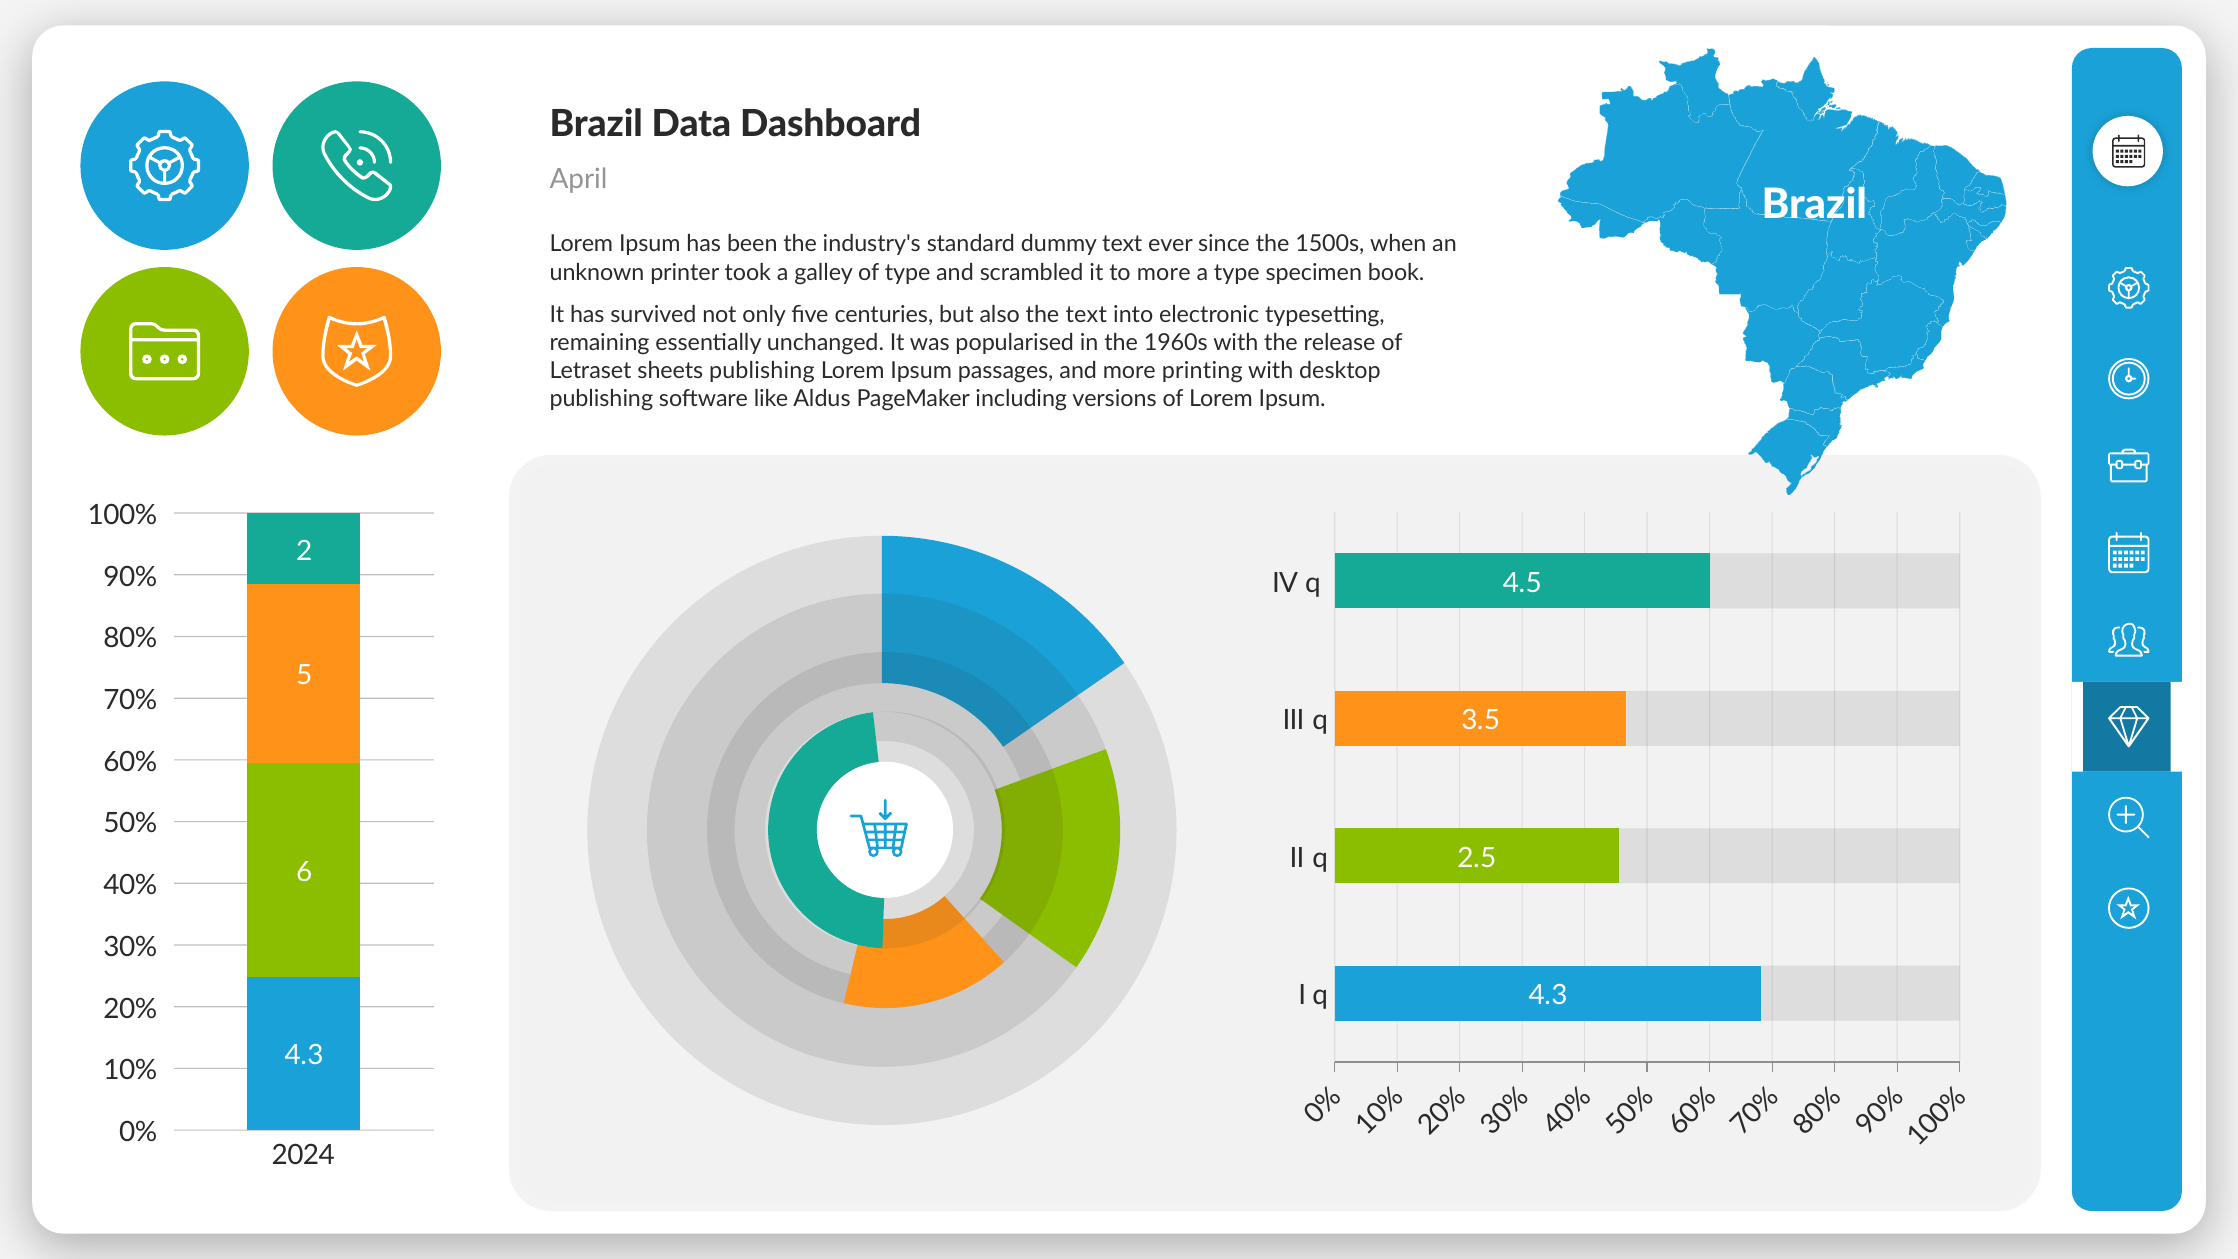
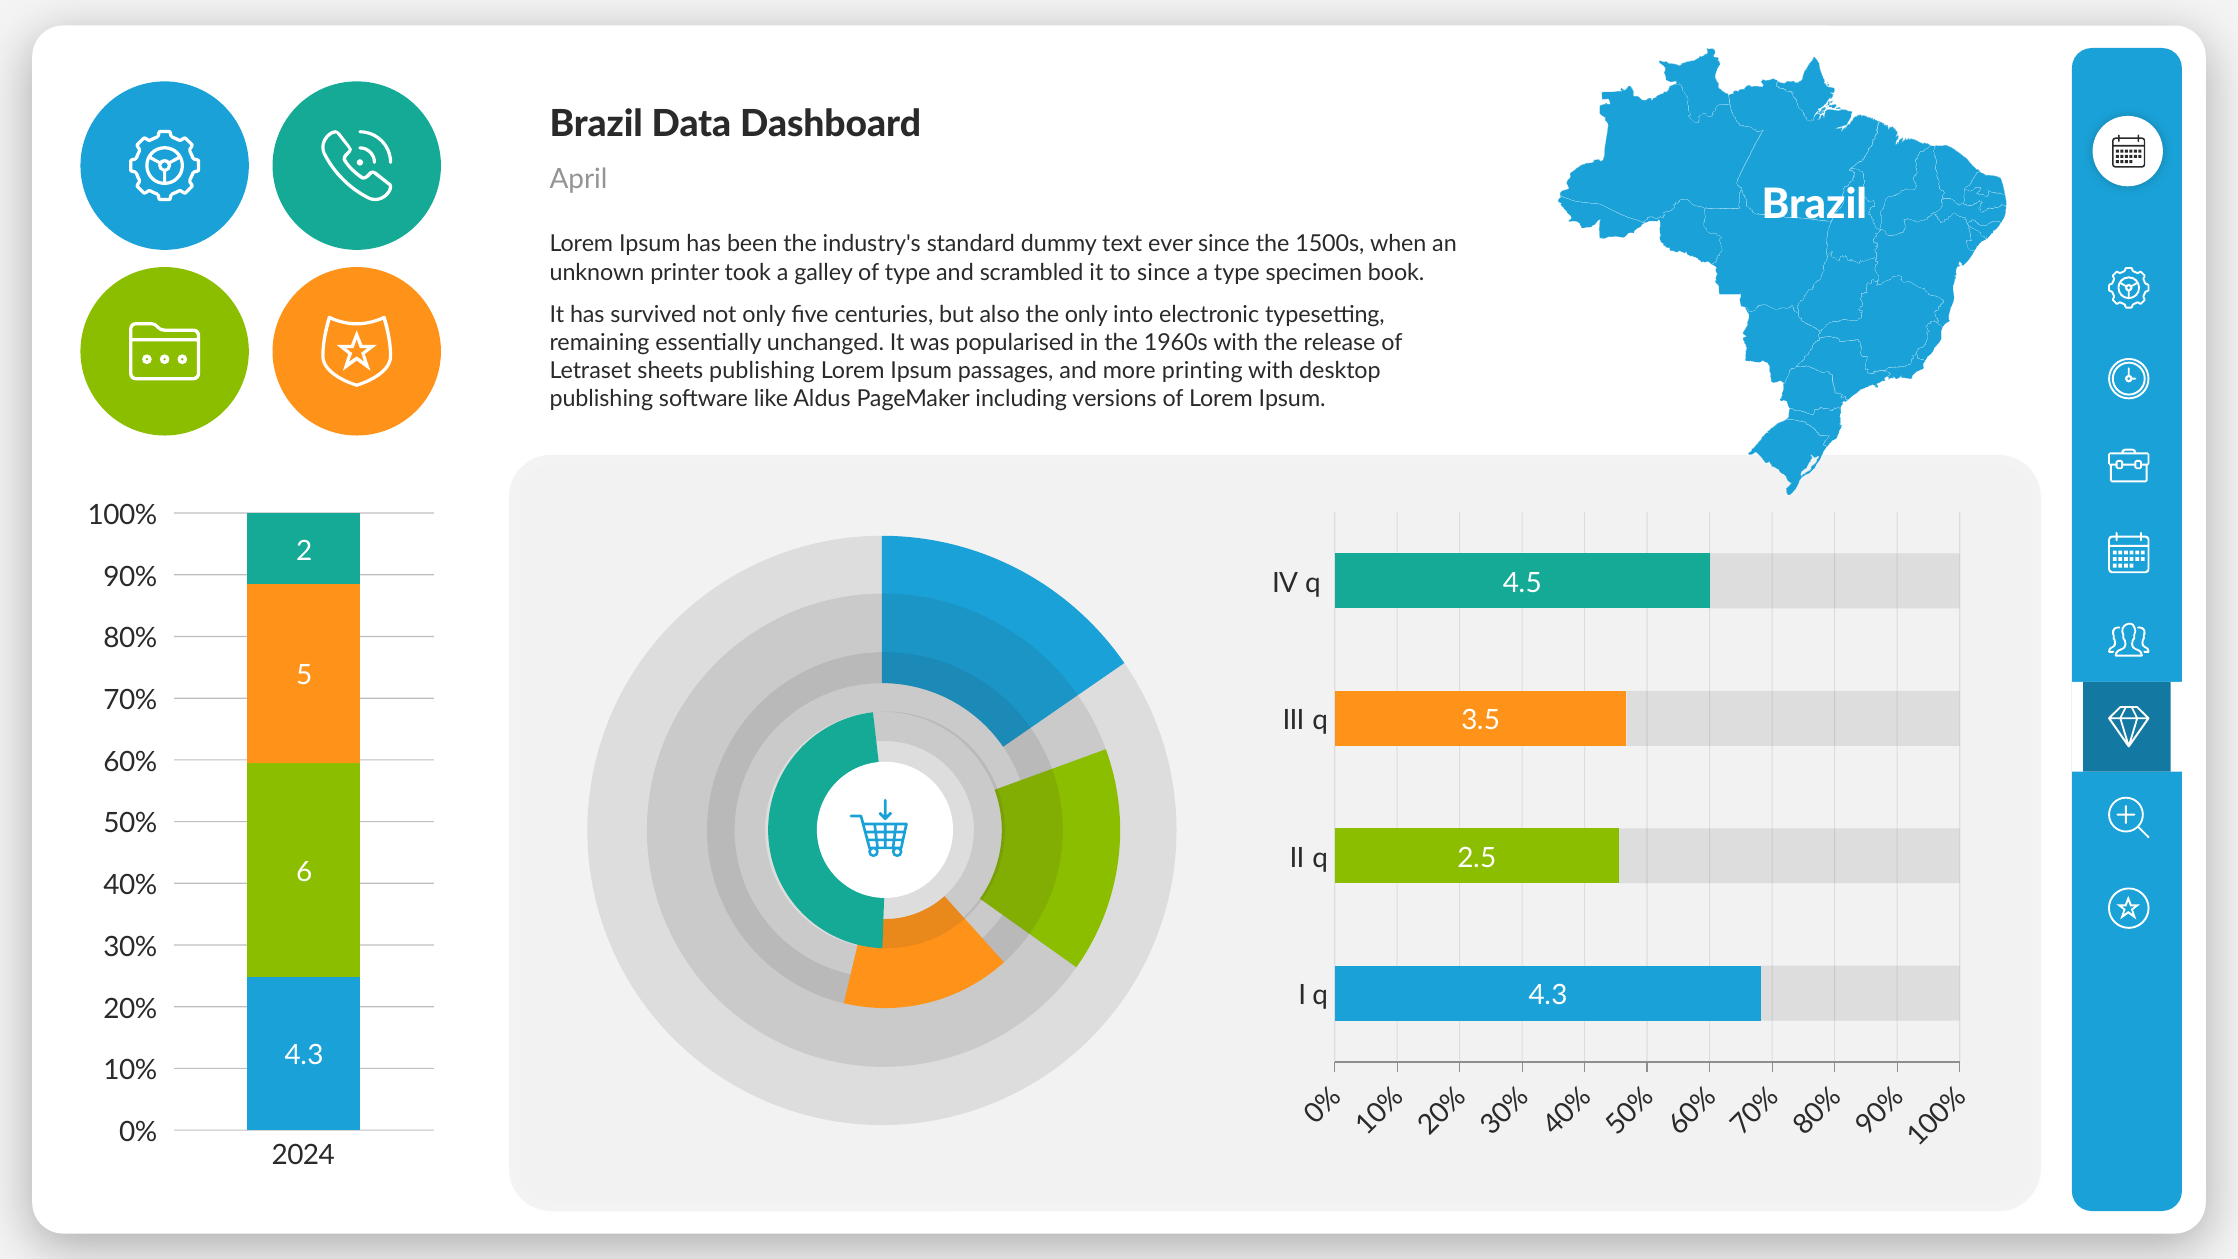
to more: more -> since
the text: text -> only
